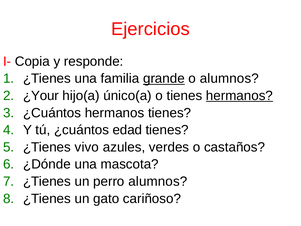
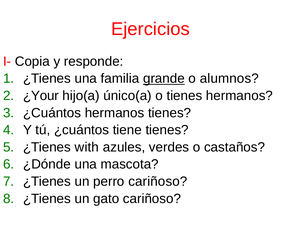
hermanos at (239, 96) underline: present -> none
edad: edad -> tiene
vivo: vivo -> with
perro alumnos: alumnos -> cariñoso
